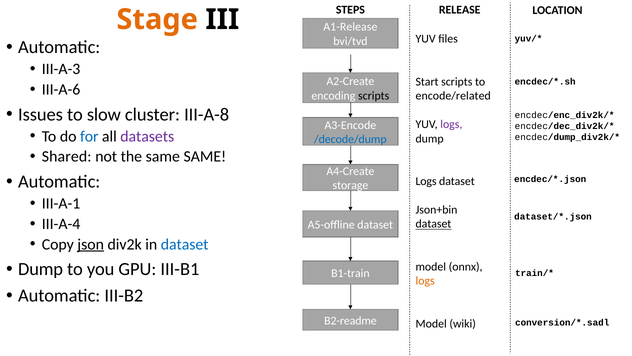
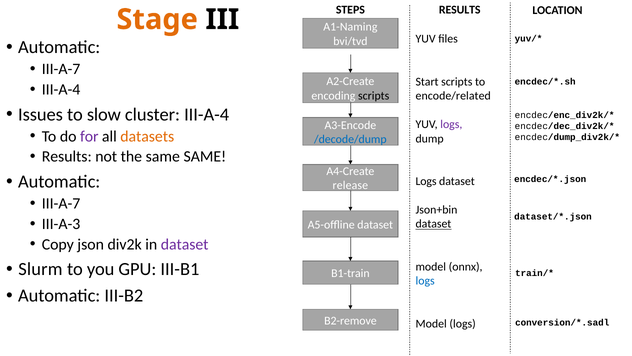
RELEASE at (460, 10): RELEASE -> RESULTS
A1-Release: A1-Release -> A1-Naming
III-A-3 at (61, 69): III-A-3 -> III-A-7
III-A-6 at (61, 89): III-A-6 -> III-A-4
cluster III-A-8: III-A-8 -> III-A-4
for colour: blue -> purple
datasets colour: purple -> orange
Shared at (67, 157): Shared -> Results
storage: storage -> release
III-A-1 at (61, 203): III-A-1 -> III-A-7
III-A-4: III-A-4 -> III-A-3
json underline: present -> none
dataset at (185, 244) colour: blue -> purple
Dump at (41, 269): Dump -> Slurm
logs at (425, 281) colour: orange -> blue
B2-readme: B2-readme -> B2-remove
Model wiki: wiki -> logs
